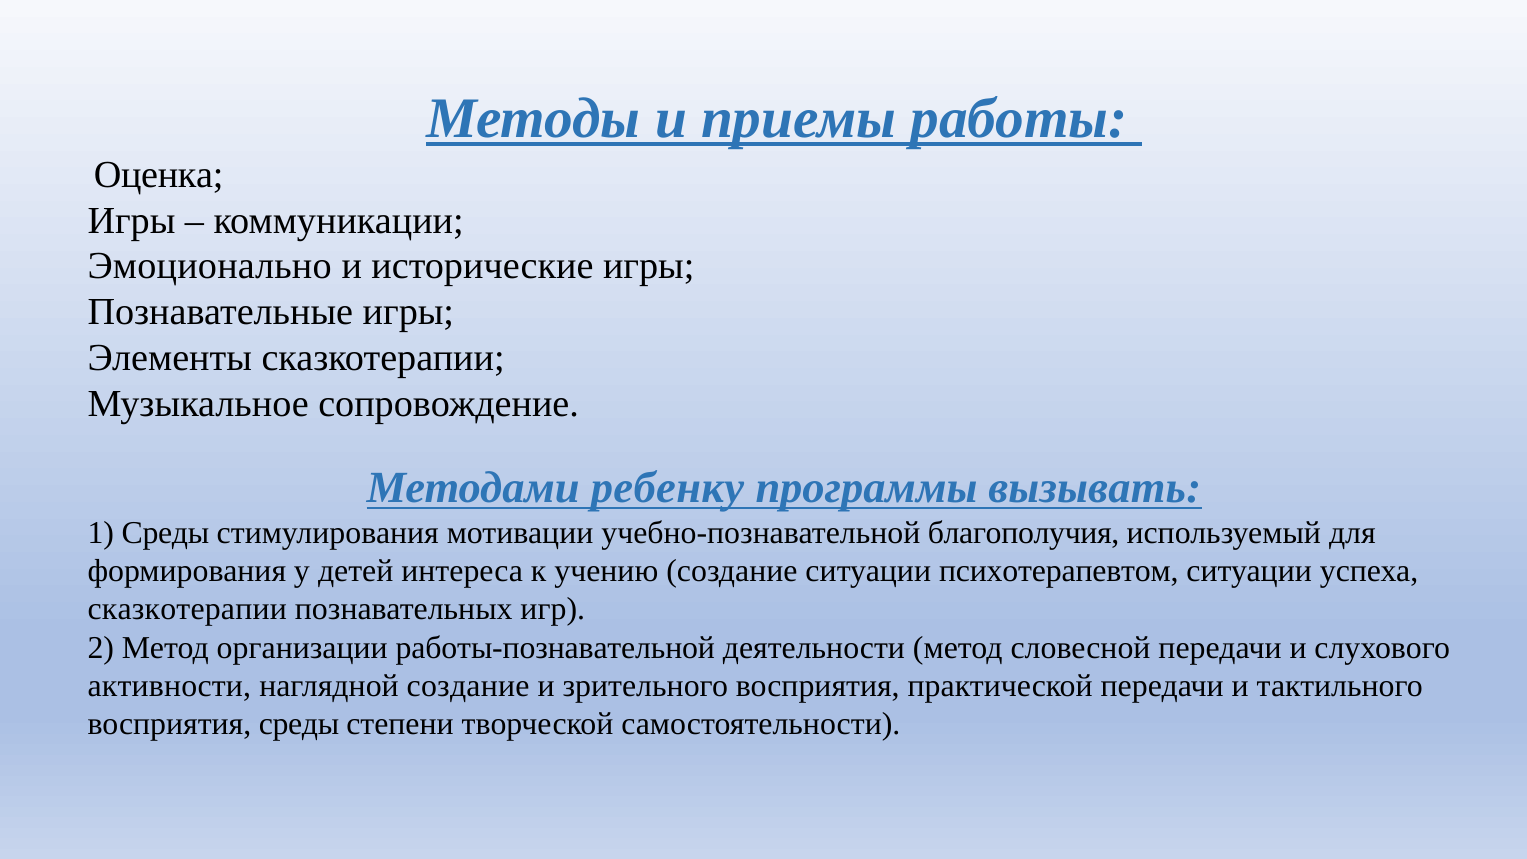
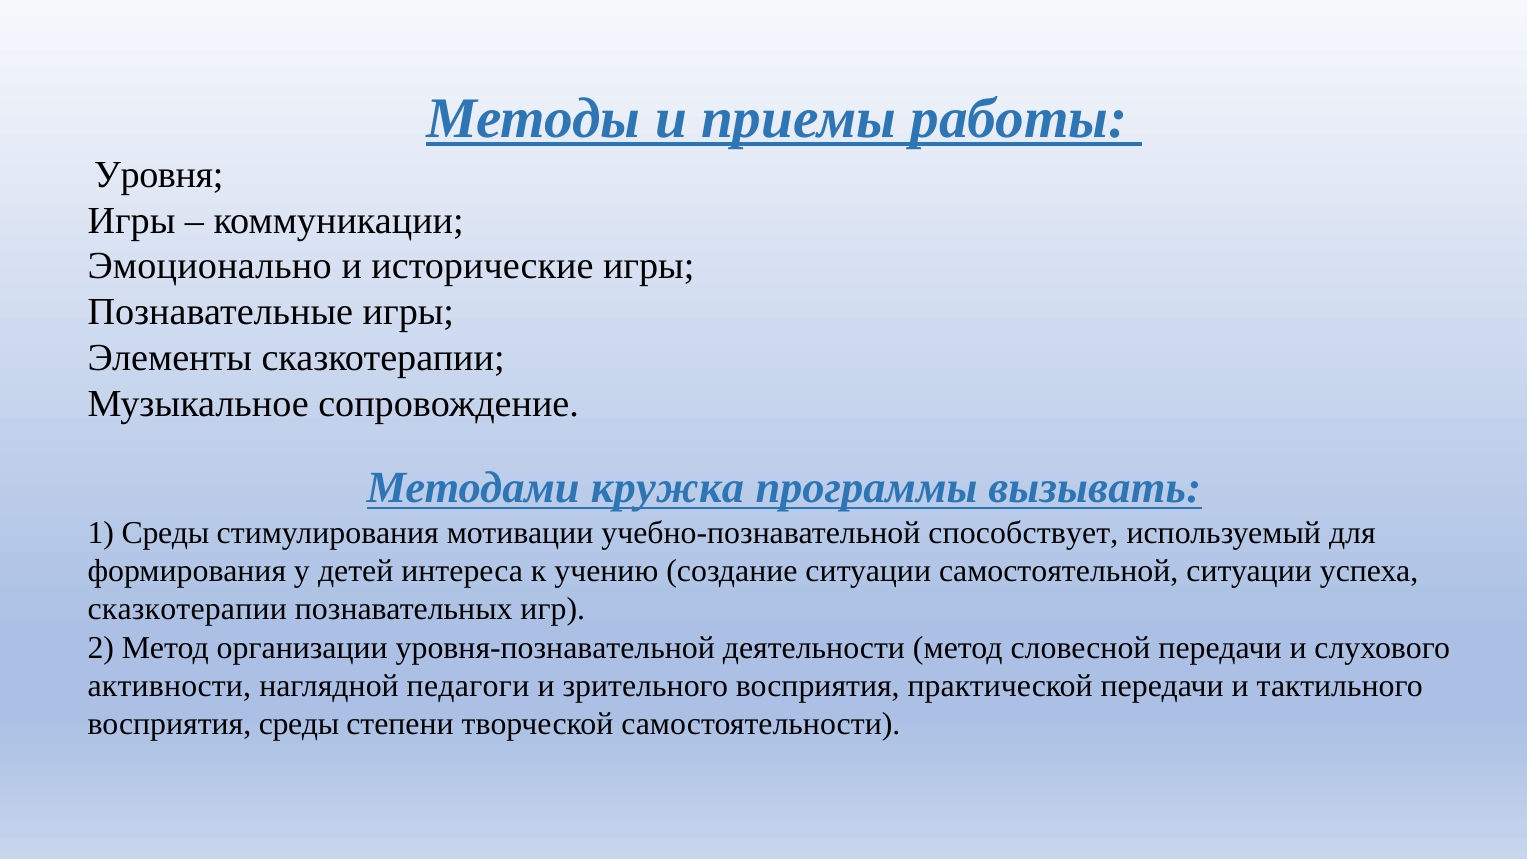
Оценка: Оценка -> Уровня
ребенку: ребенку -> кружка
благополучия: благополучия -> способствует
психотерапевтом: психотерапевтом -> самостоятельной
работы-познавательной: работы-познавательной -> уровня-познавательной
наглядной создание: создание -> педагоги
